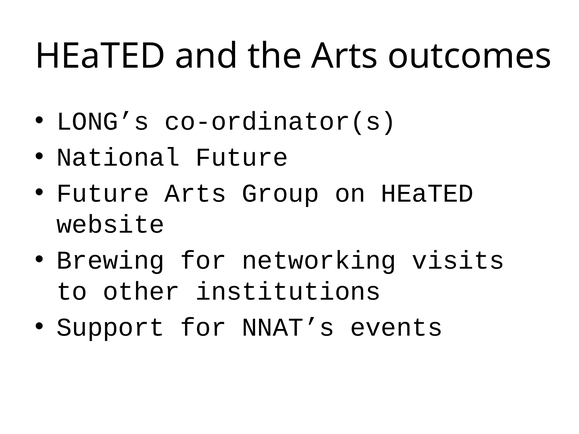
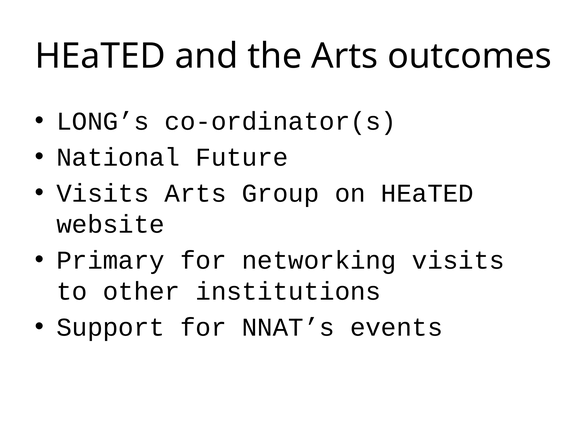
Future at (103, 194): Future -> Visits
Brewing: Brewing -> Primary
